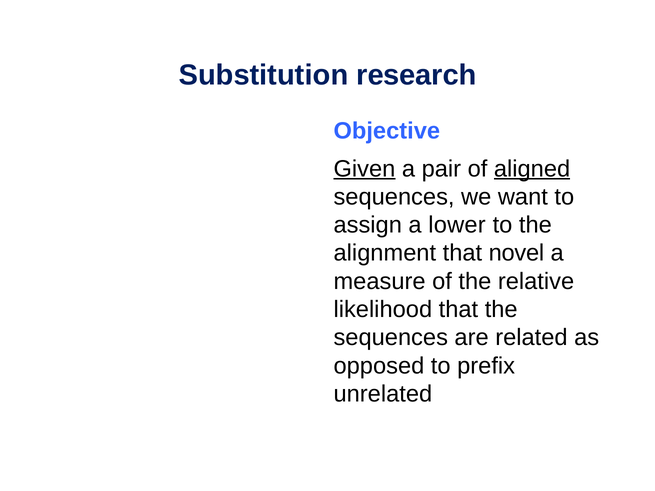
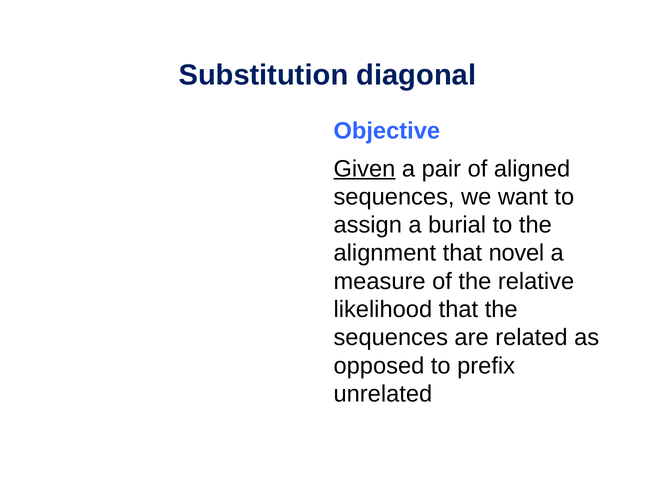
research: research -> diagonal
aligned underline: present -> none
lower: lower -> burial
